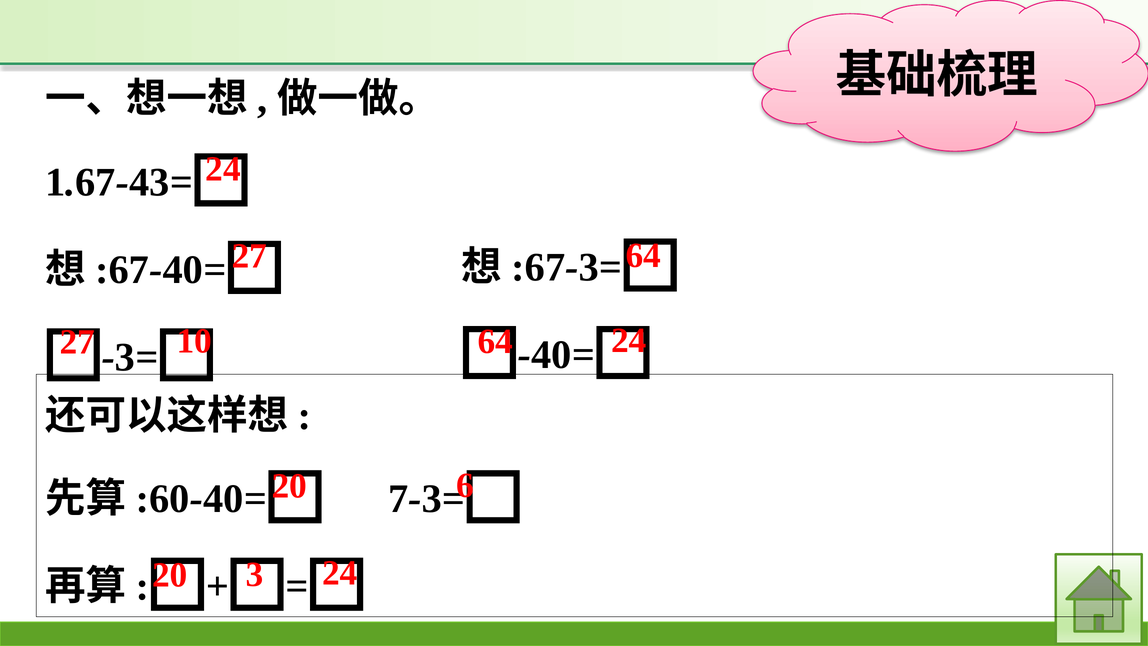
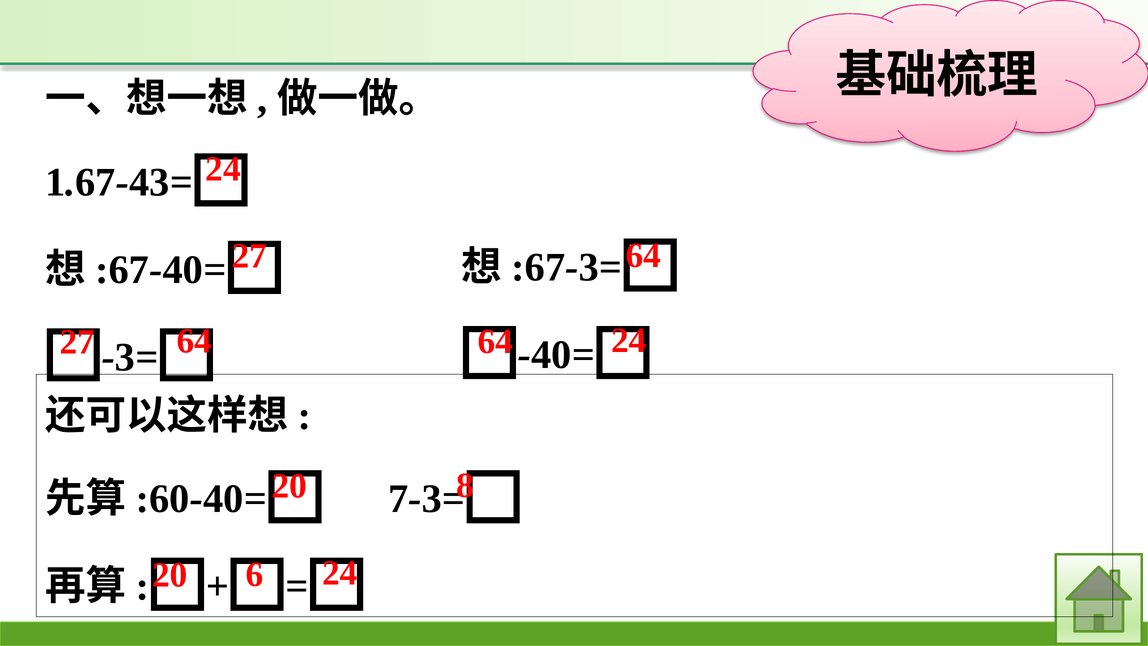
27 10: 10 -> 64
6: 6 -> 8
3: 3 -> 6
